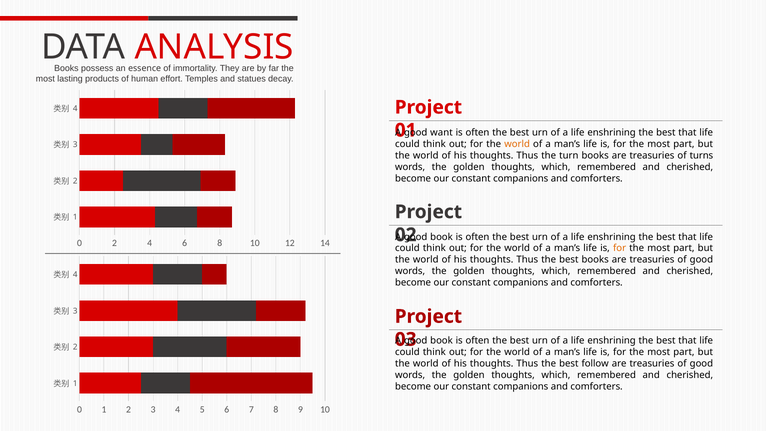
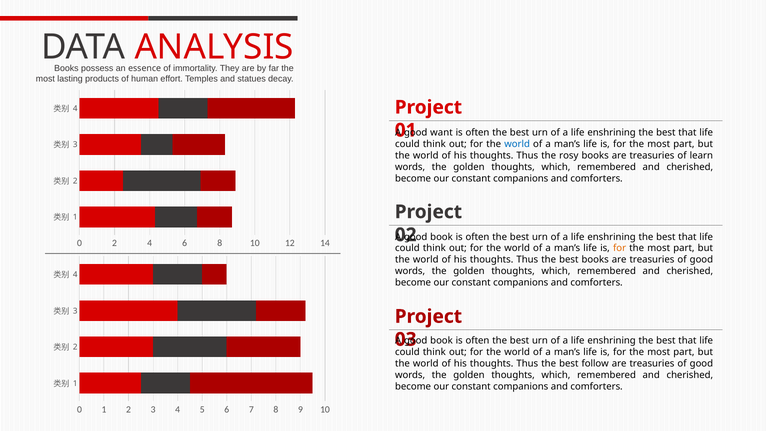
world at (517, 144) colour: orange -> blue
turn: turn -> rosy
turns: turns -> learn
